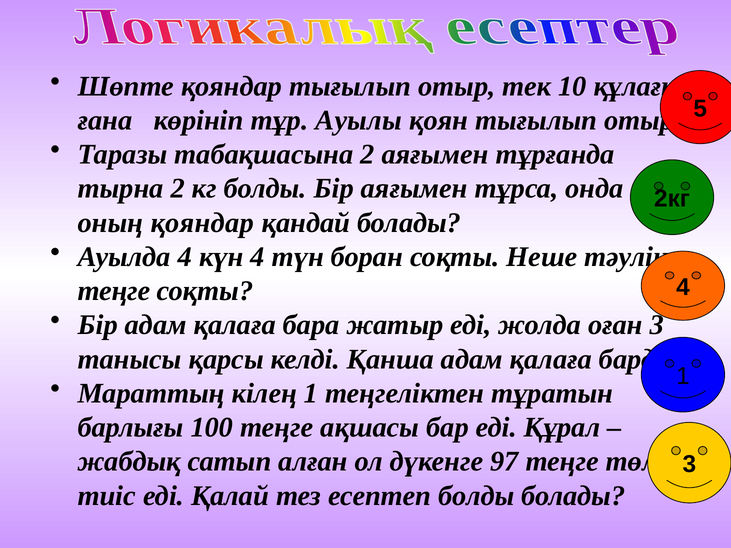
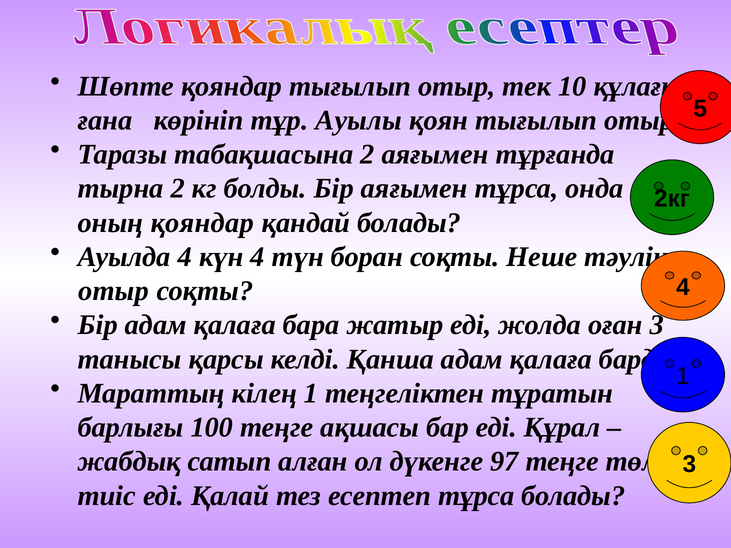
теңге at (114, 291): теңге -> отыр
есептеп болды: болды -> тұрса
